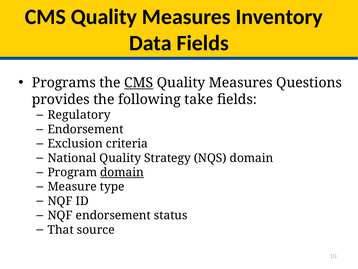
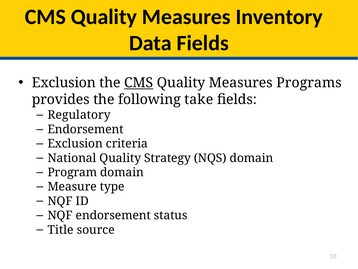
Programs at (64, 83): Programs -> Exclusion
Questions: Questions -> Programs
domain at (122, 172) underline: present -> none
That: That -> Title
